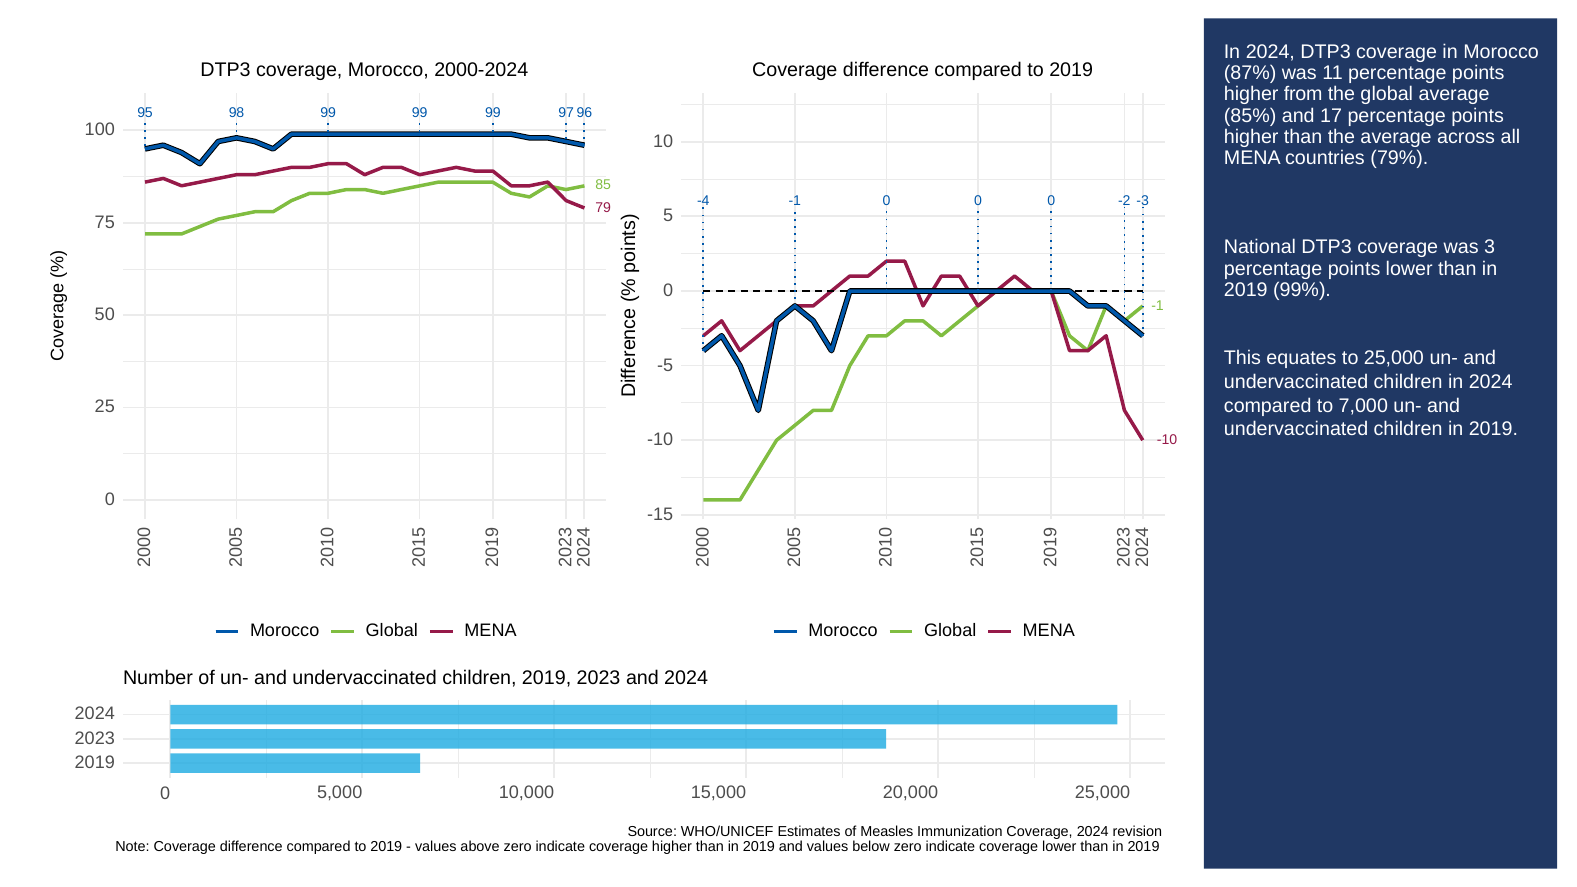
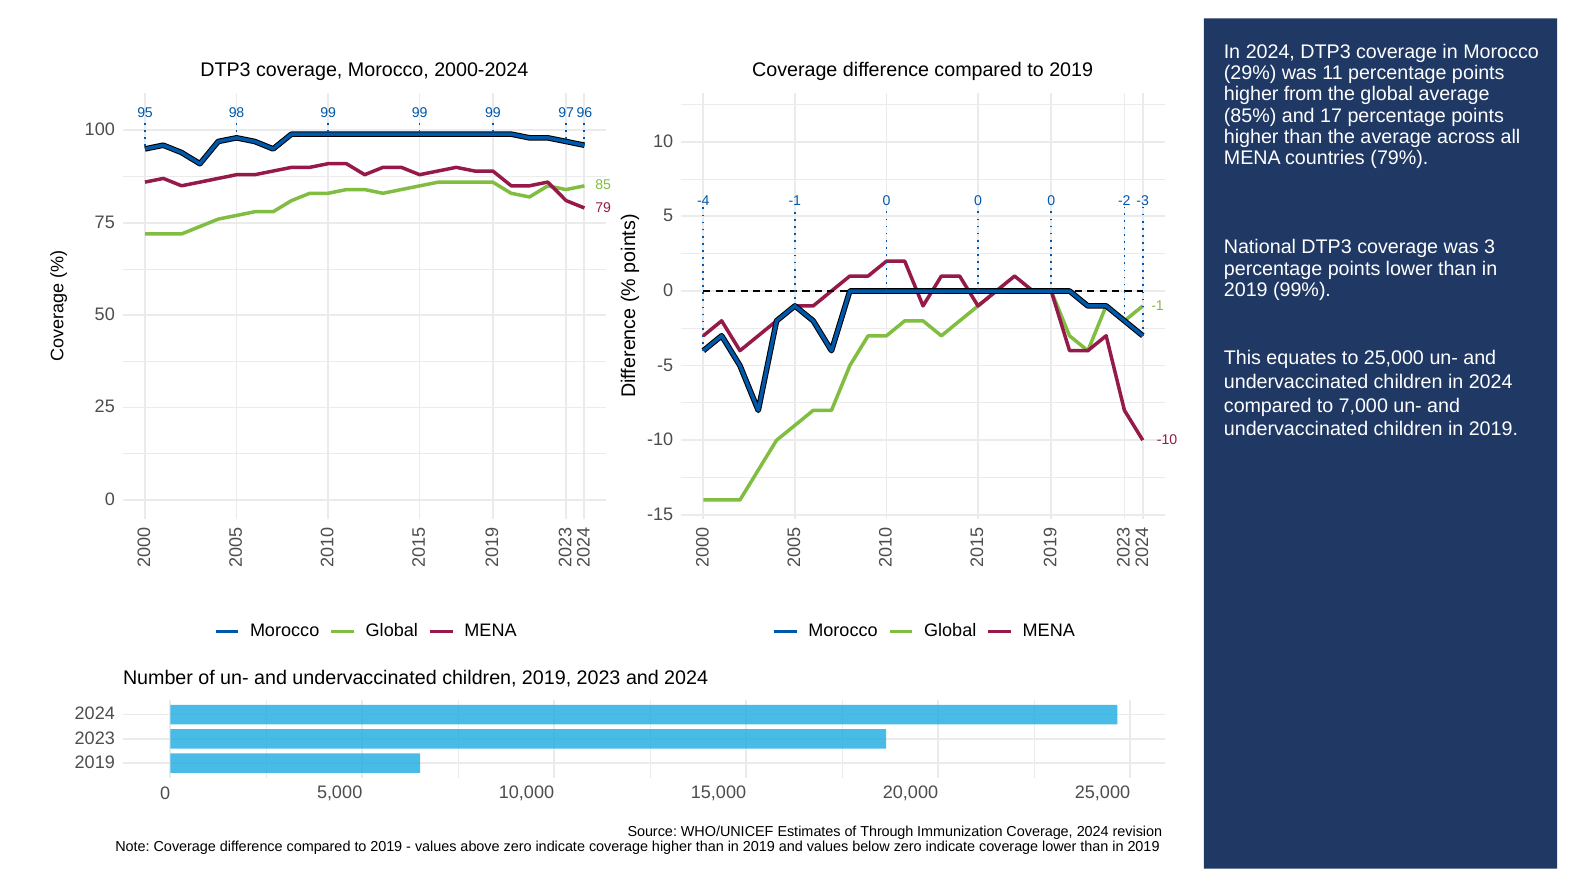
87%: 87% -> 29%
Measles: Measles -> Through
